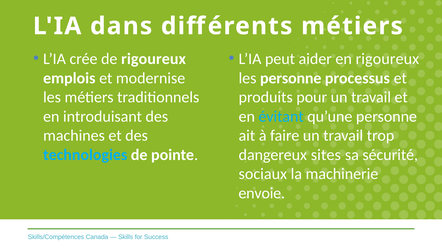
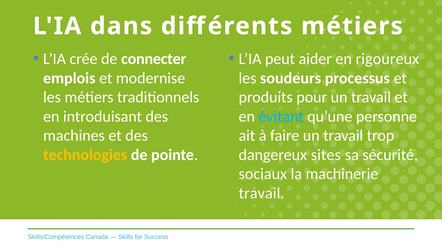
de rigoureux: rigoureux -> connecter
les personne: personne -> soudeurs
technologies colour: light blue -> yellow
envoie at (262, 193): envoie -> travail
